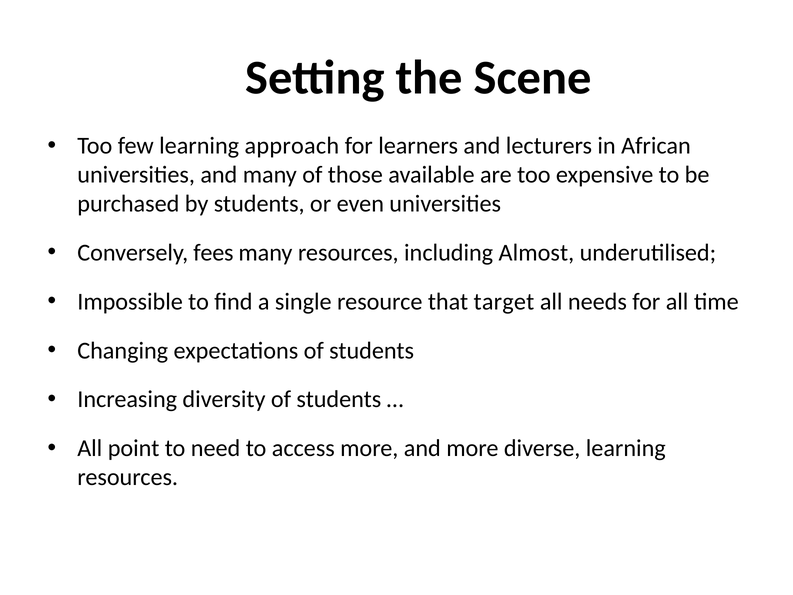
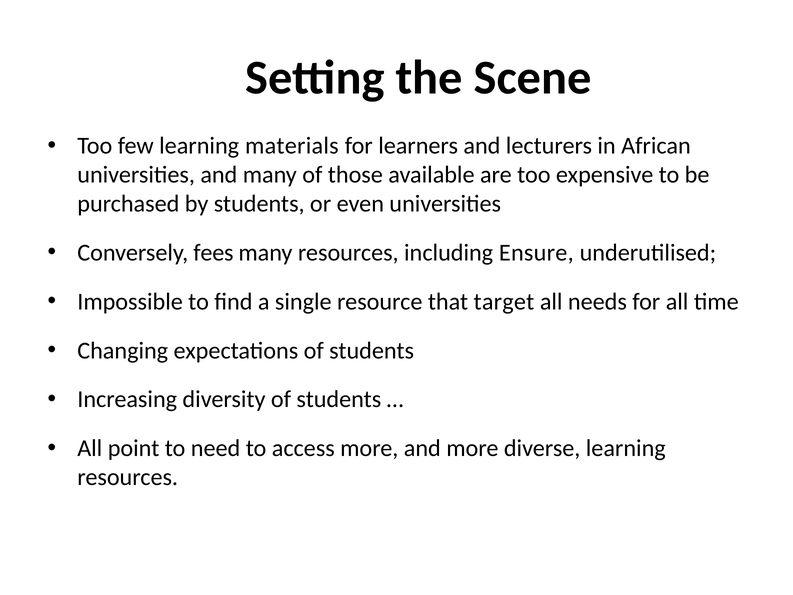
approach: approach -> materials
Almost: Almost -> Ensure
